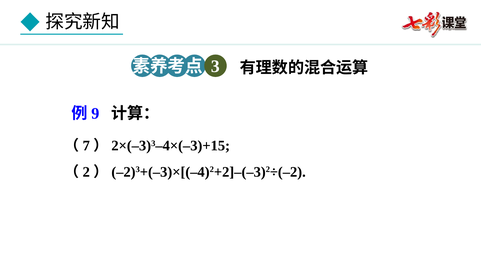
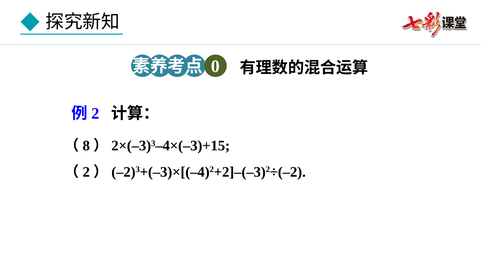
3: 3 -> 0
9 at (95, 113): 9 -> 2
7: 7 -> 8
